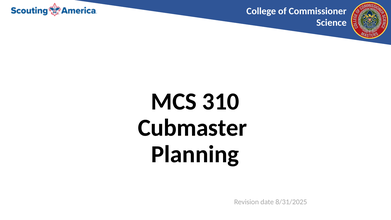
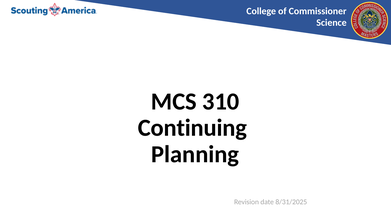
Cubmaster: Cubmaster -> Continuing
